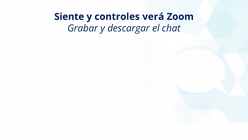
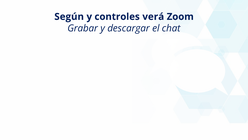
Siente: Siente -> Según
